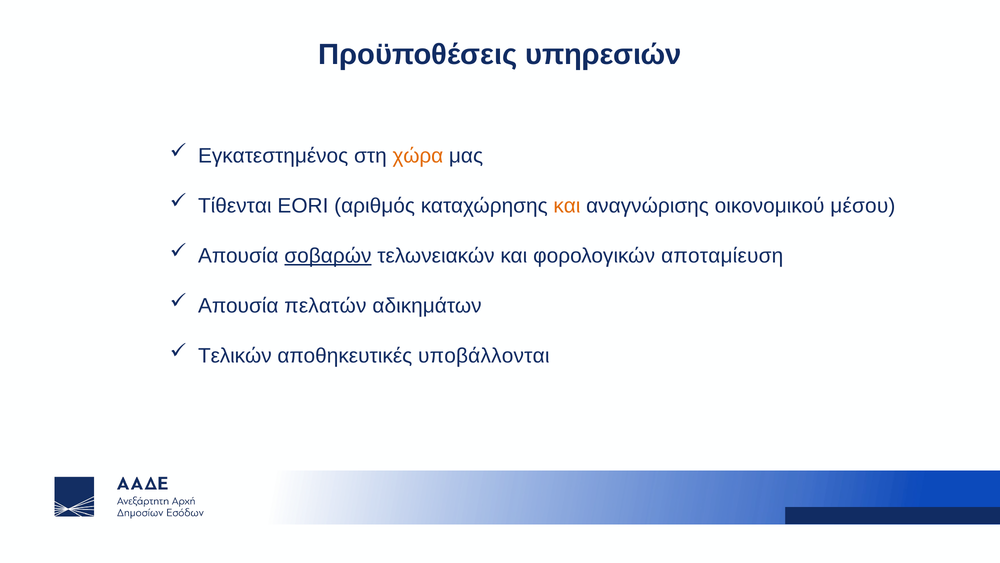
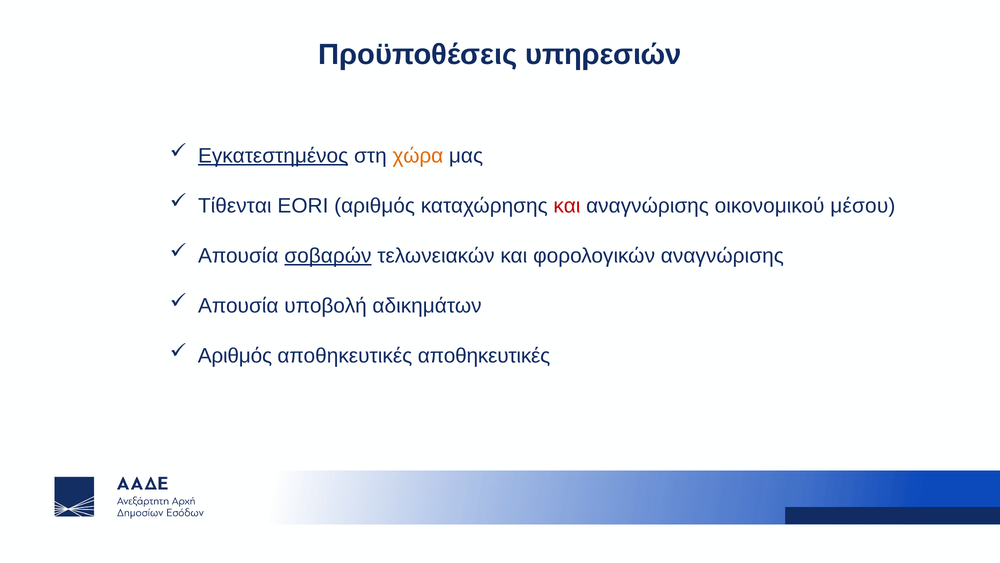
Εγκατεστημένος underline: none -> present
και at (567, 206) colour: orange -> red
φορολογικών αποταμίευση: αποταμίευση -> αναγνώρισης
πελατών: πελατών -> υποβολή
Τελικών at (235, 356): Τελικών -> Αριθμός
αποθηκευτικές υποβάλλονται: υποβάλλονται -> αποθηκευτικές
